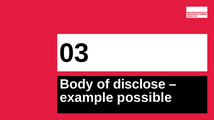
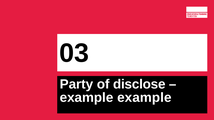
Body: Body -> Party
example possible: possible -> example
